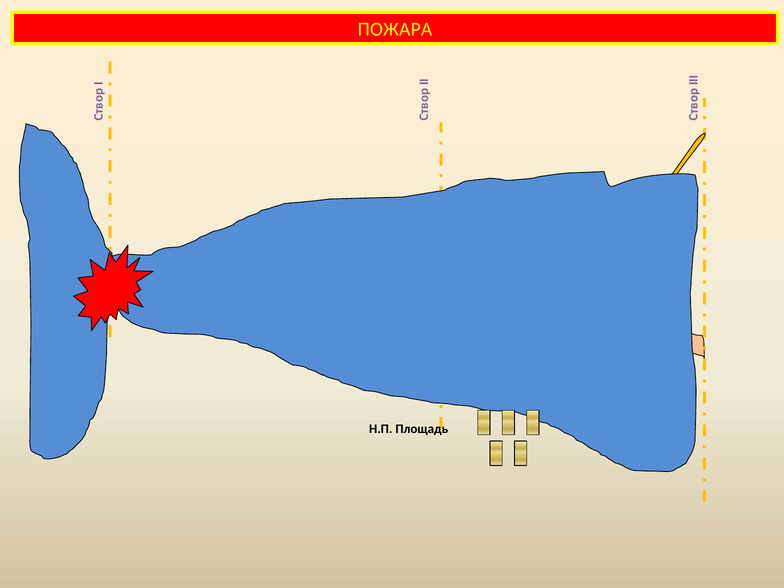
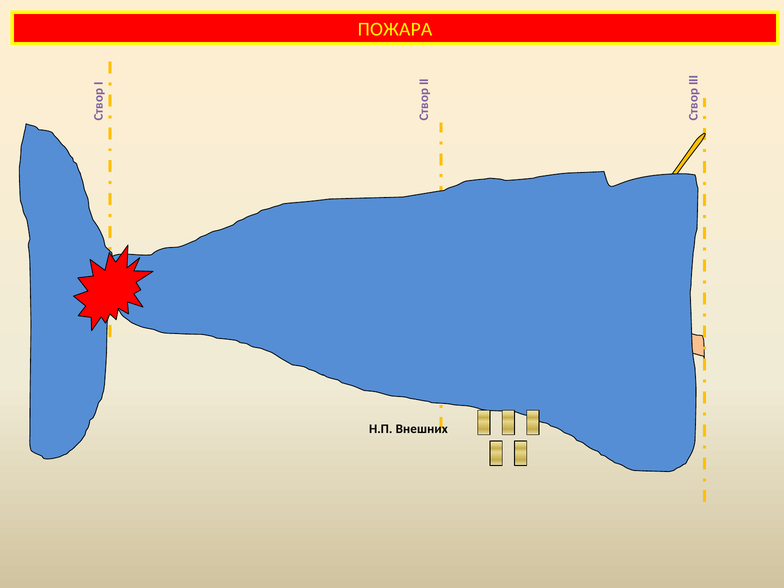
Площадь: Площадь -> Внешних
